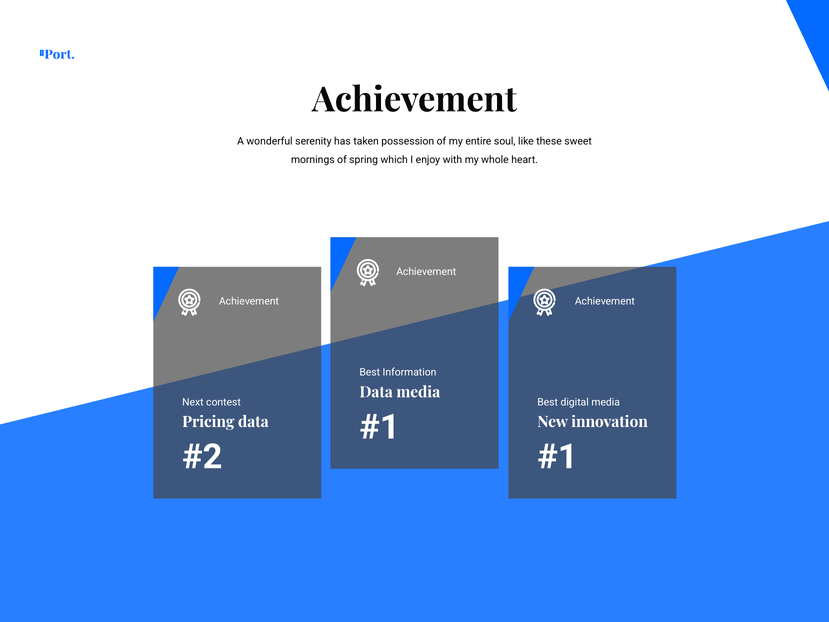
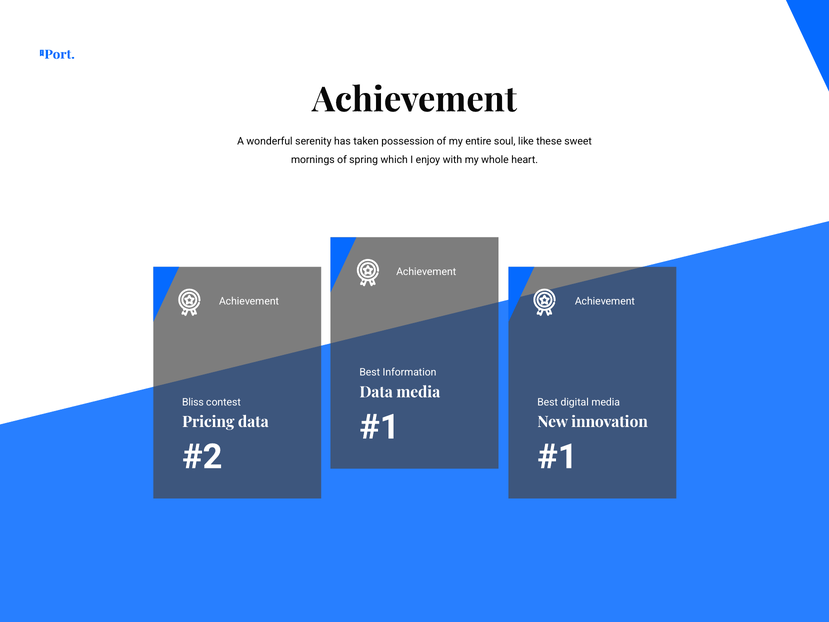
Next: Next -> Bliss
